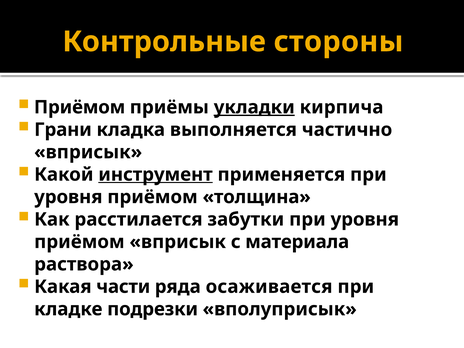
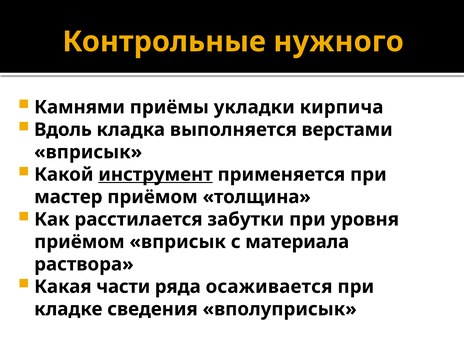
стороны: стороны -> нужного
Приёмом at (80, 107): Приёмом -> Камнями
укладки underline: present -> none
Грани: Грани -> Вдоль
частично: частично -> верстами
уровня at (68, 197): уровня -> мастер
подрезки: подрезки -> сведения
